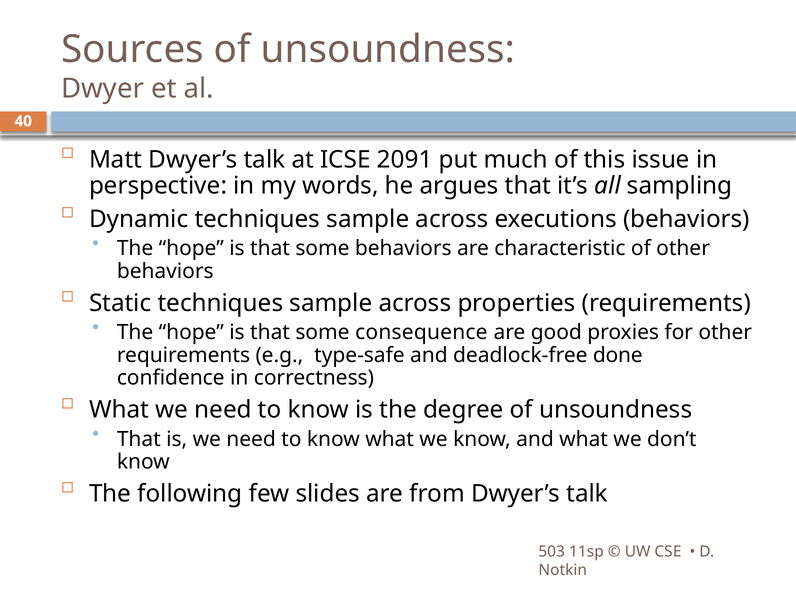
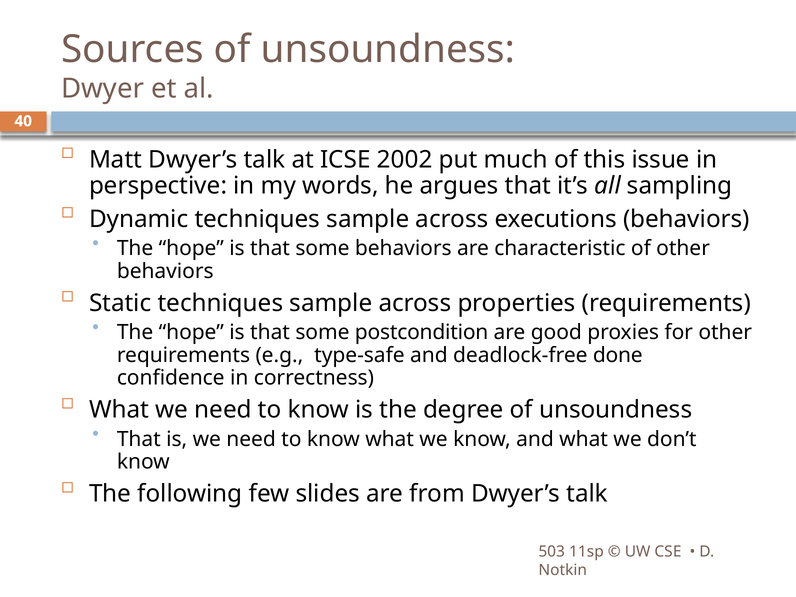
2091: 2091 -> 2002
consequence: consequence -> postcondition
